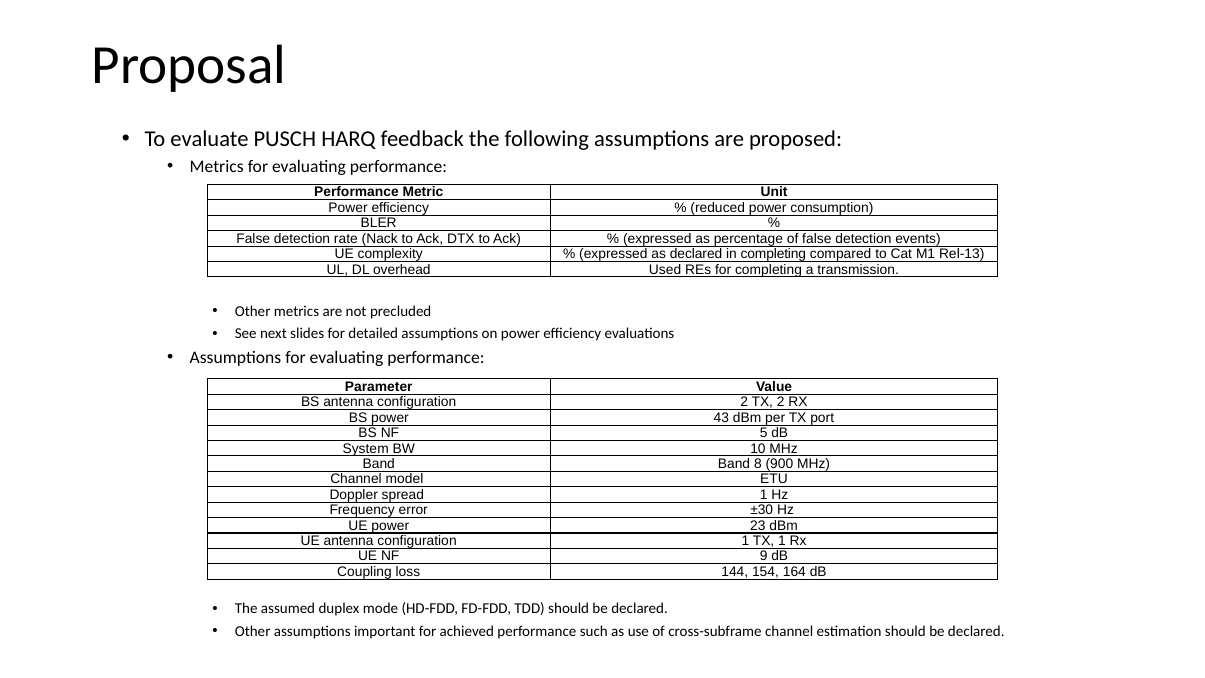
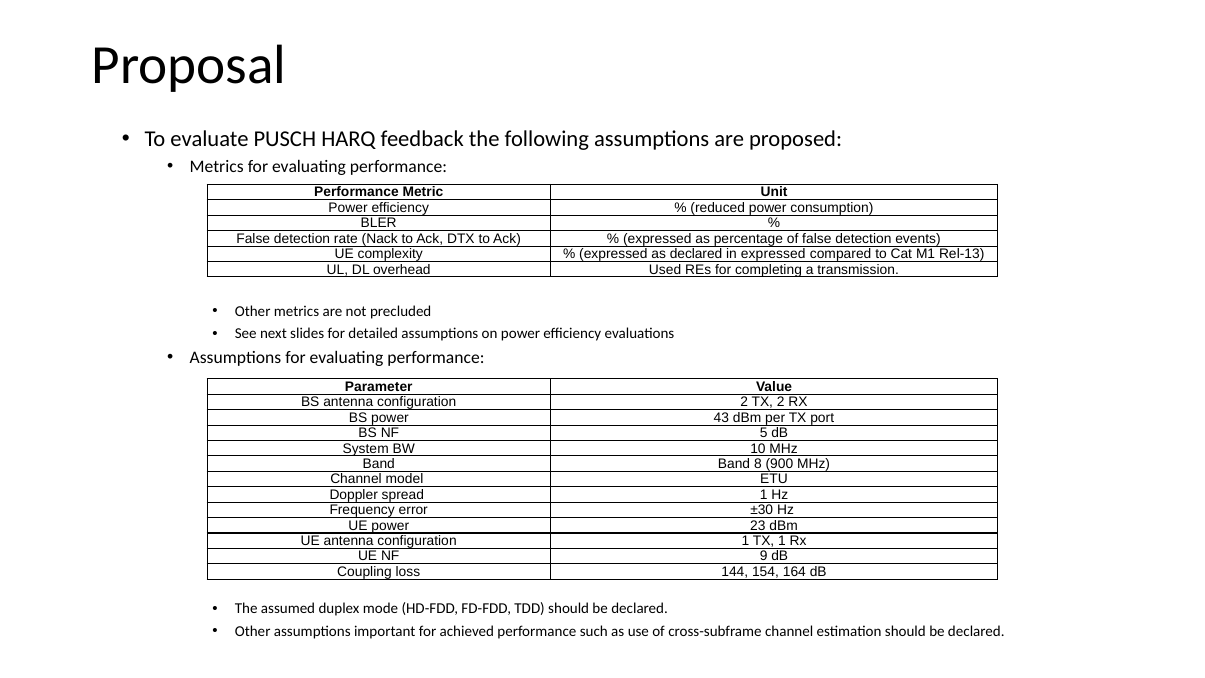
in completing: completing -> expressed
